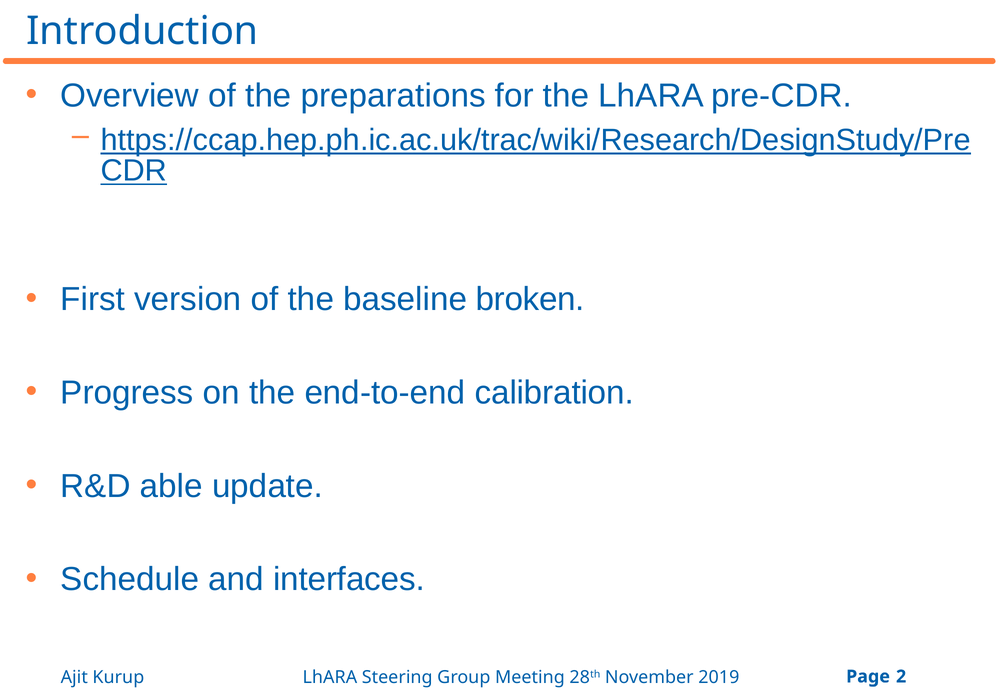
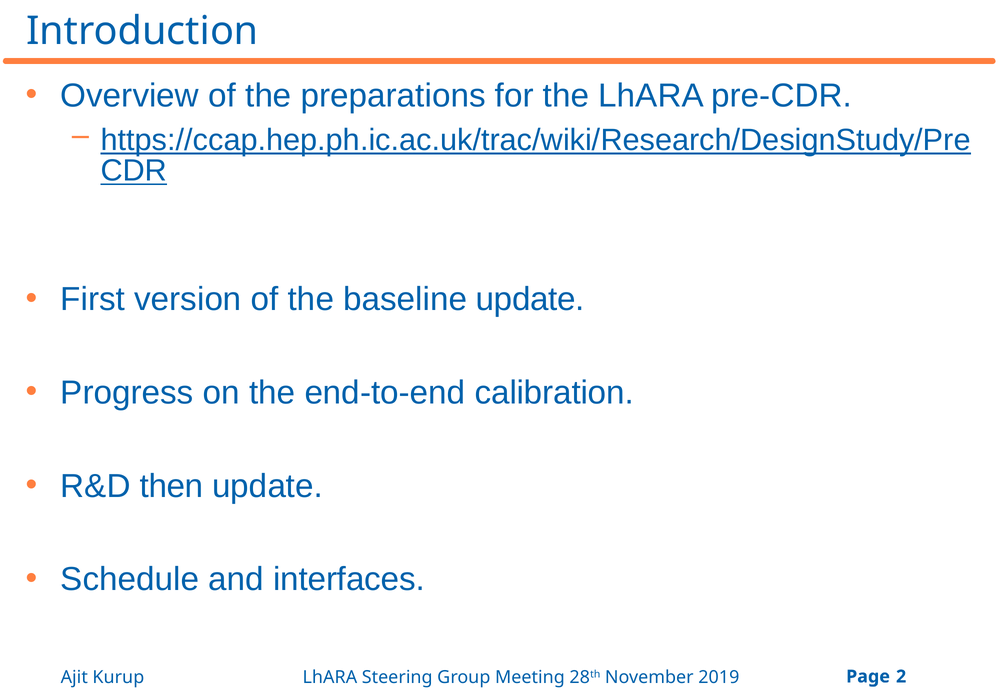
baseline broken: broken -> update
able: able -> then
